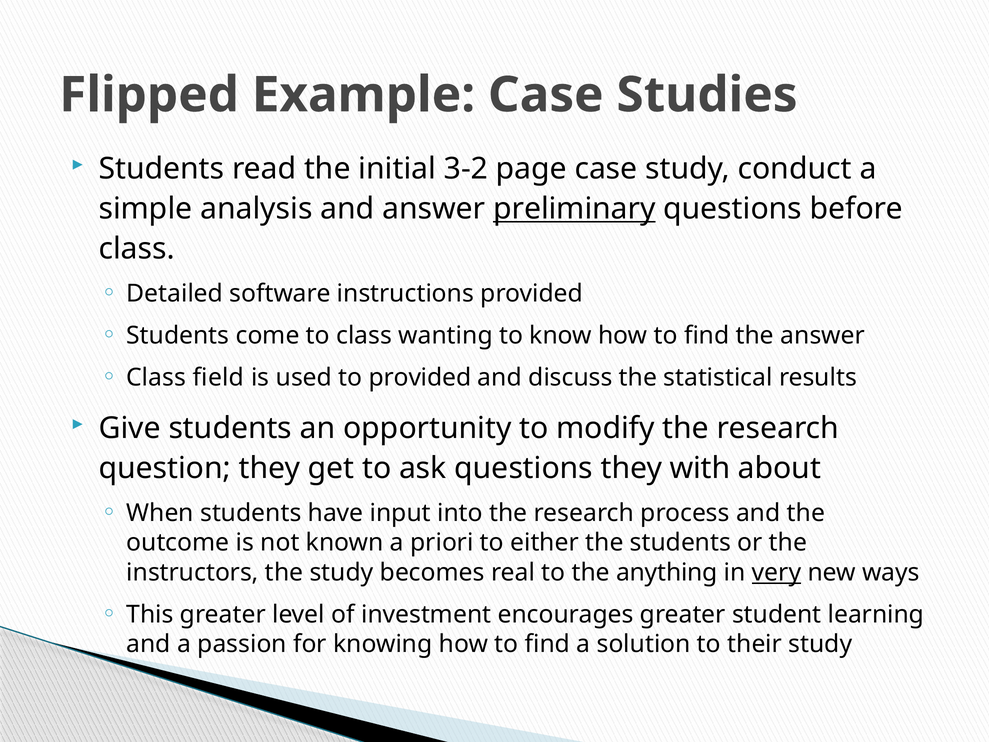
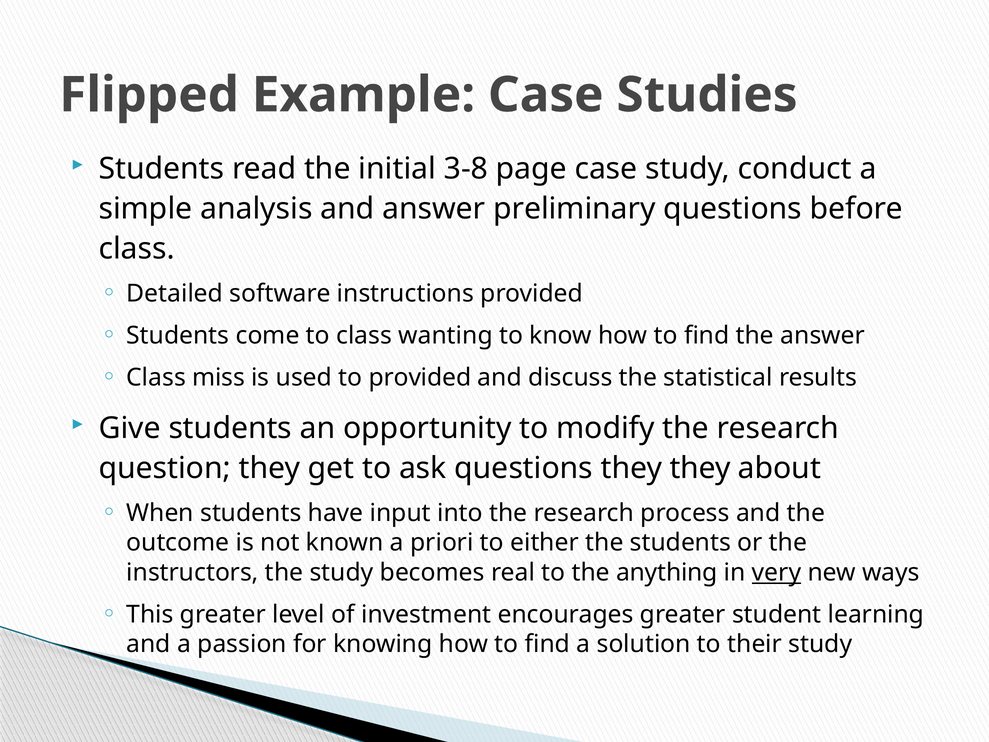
3-2: 3-2 -> 3-8
preliminary underline: present -> none
field: field -> miss
they with: with -> they
